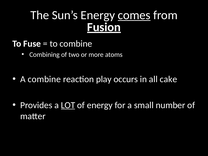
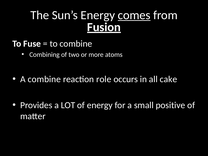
play: play -> role
LOT underline: present -> none
number: number -> positive
